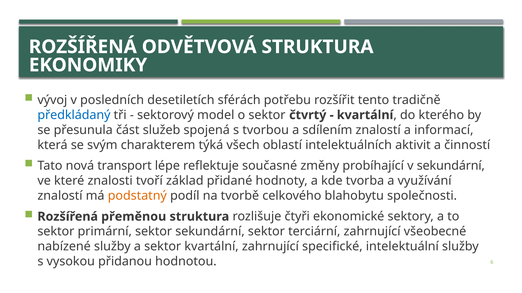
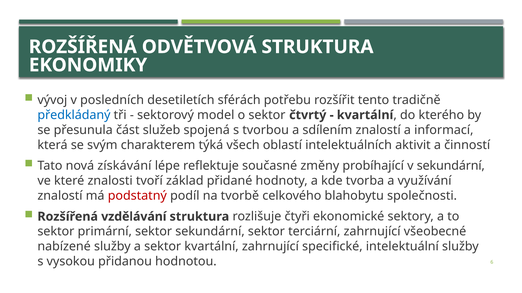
transport: transport -> získávání
podstatný colour: orange -> red
přeměnou: přeměnou -> vzdělávání
